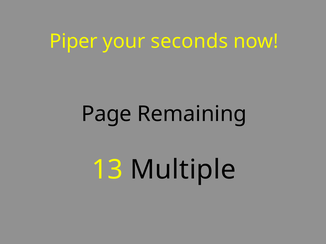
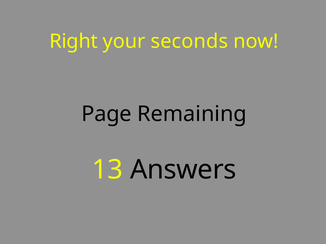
Piper: Piper -> Right
Multiple: Multiple -> Answers
